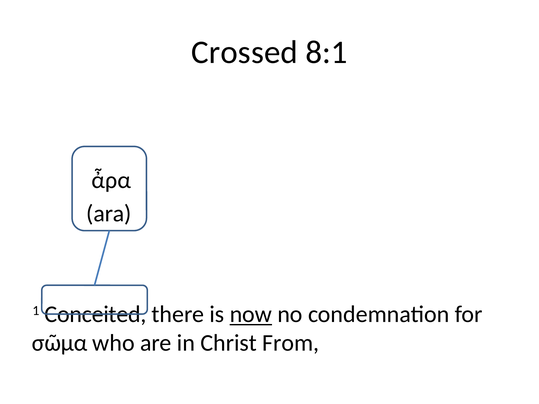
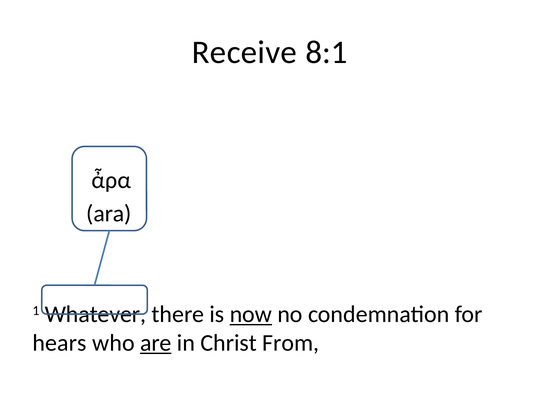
Crossed: Crossed -> Receive
Conceited: Conceited -> Whatever
σῶμα: σῶμα -> hears
are underline: none -> present
